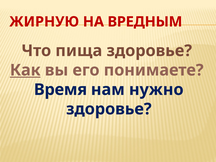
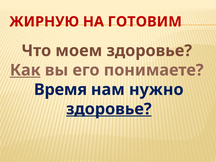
ВРЕДНЫМ: ВРЕДНЫМ -> ГОТОВИМ
пища: пища -> моем
здоровье at (109, 109) underline: none -> present
